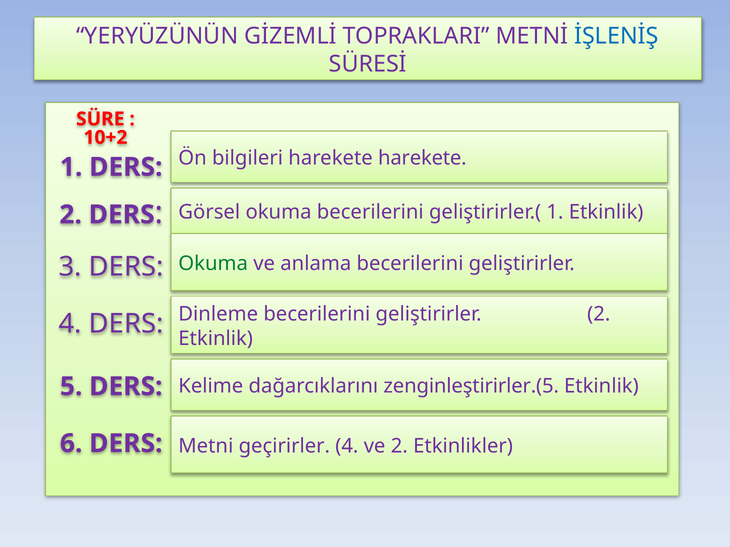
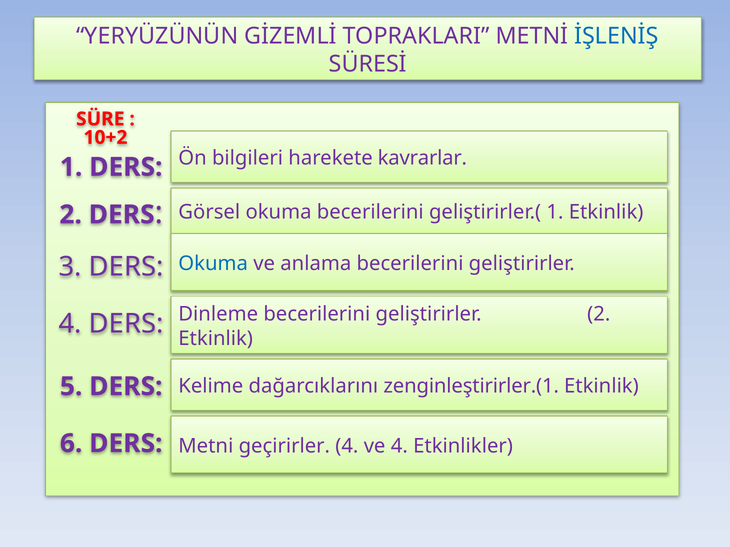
harekete harekete: harekete -> kavrarlar
Okuma at (213, 264) colour: green -> blue
zenginleştirirler.(5: zenginleştirirler.(5 -> zenginleştirirler.(1
ve 2: 2 -> 4
